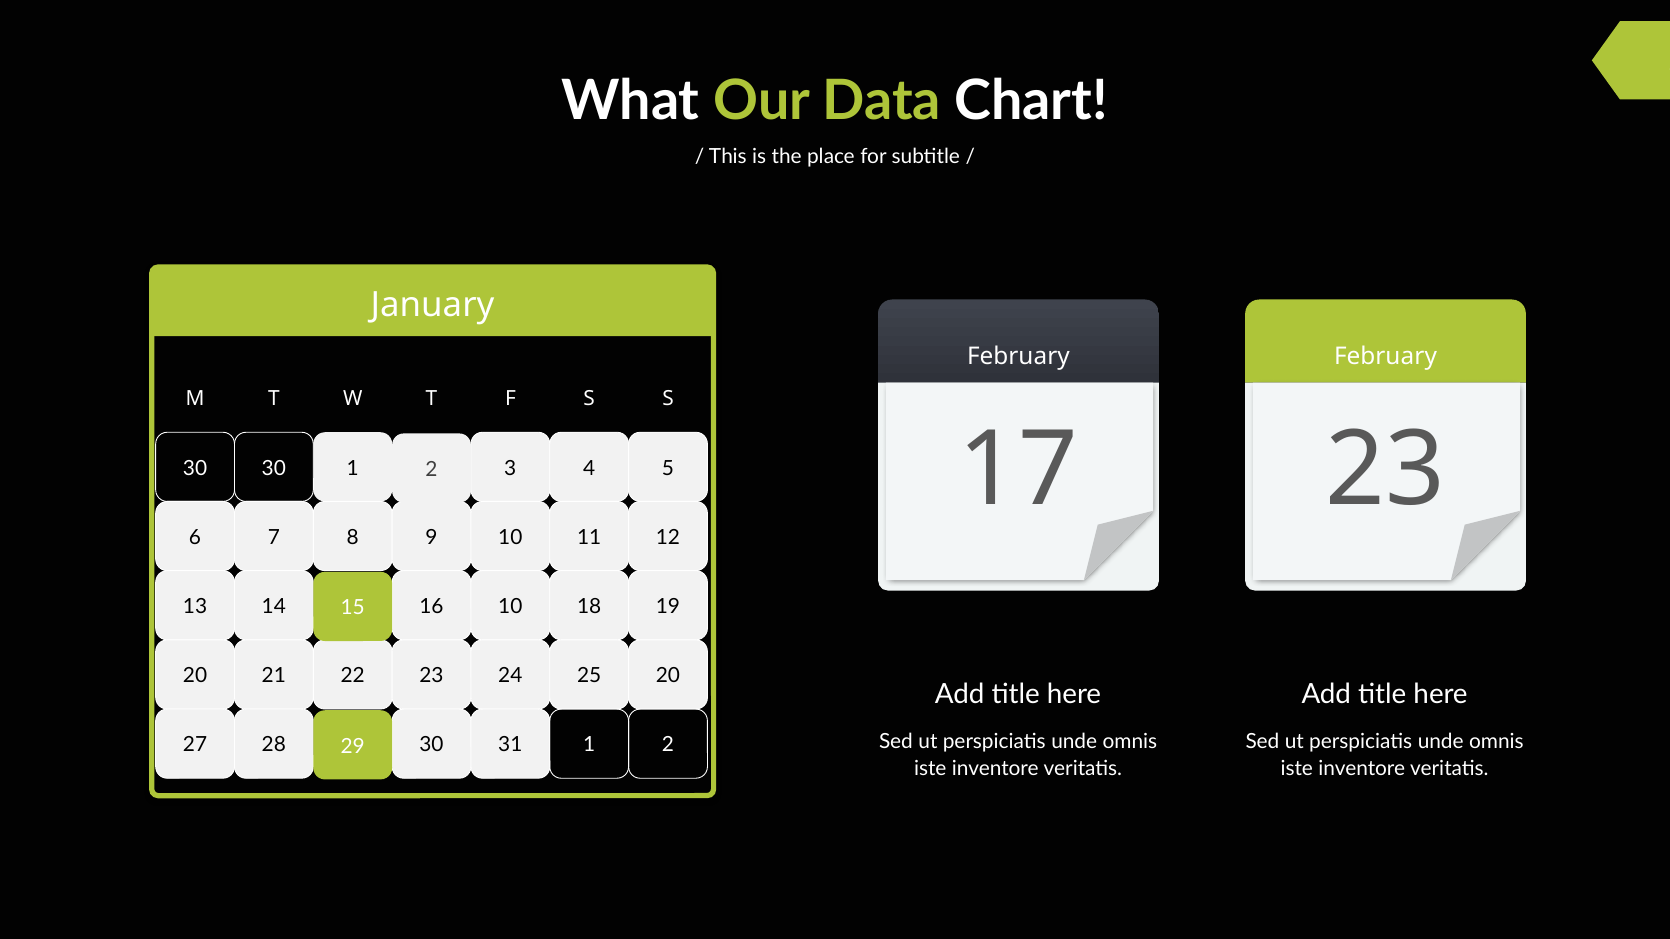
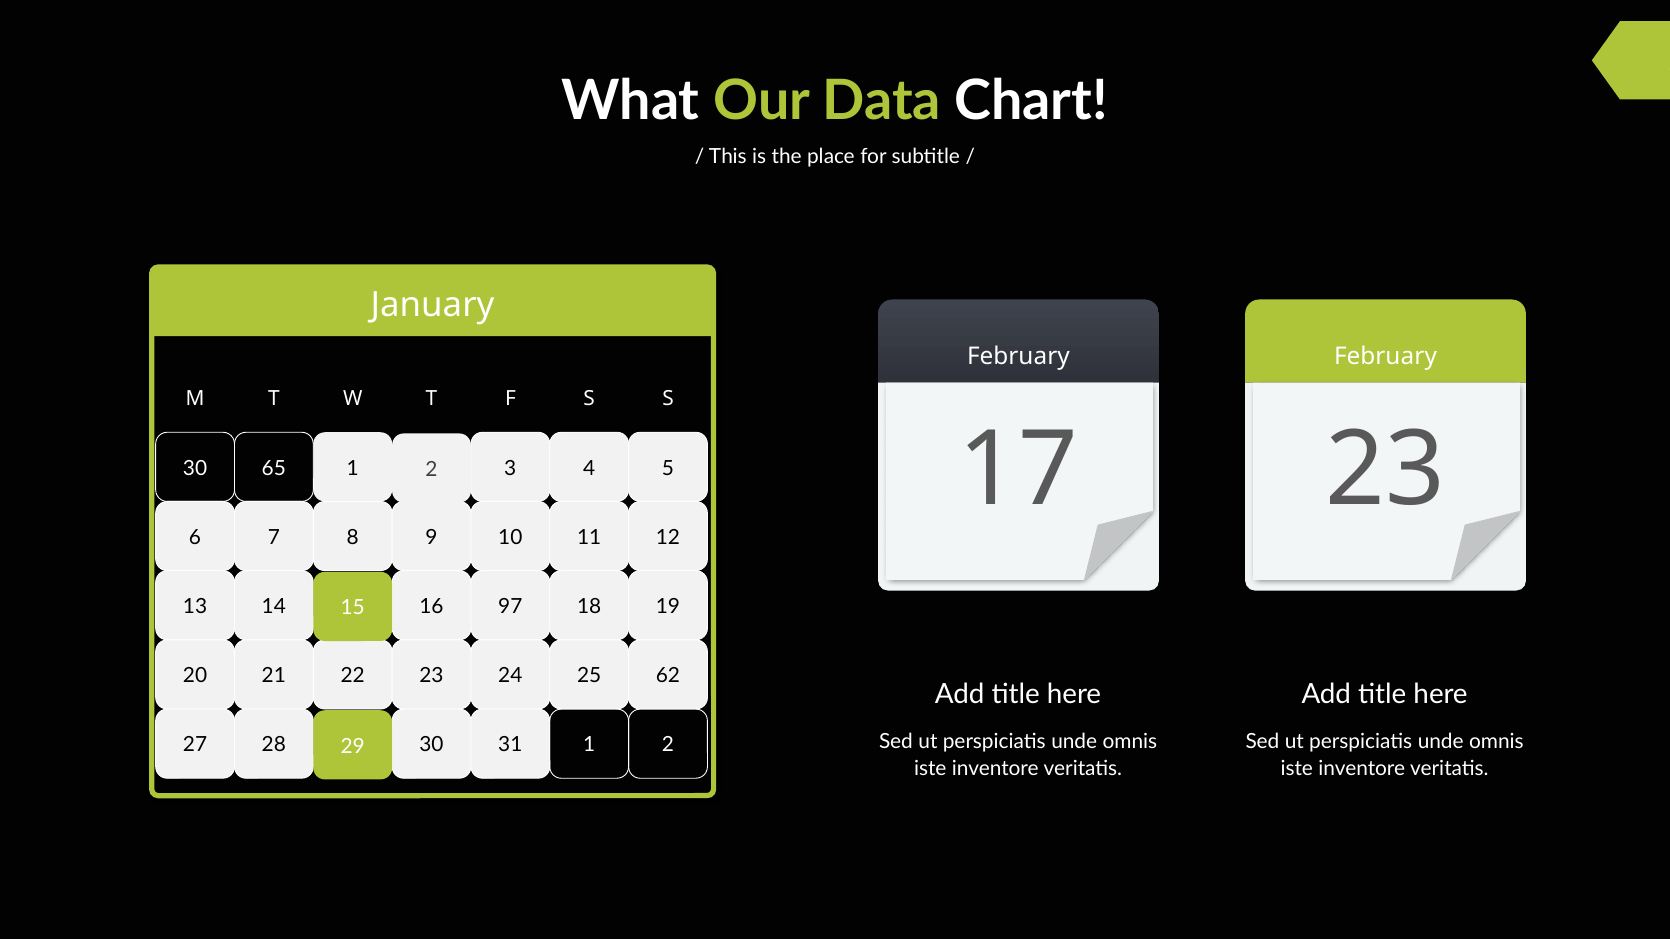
30 30: 30 -> 65
16 10: 10 -> 97
25 20: 20 -> 62
